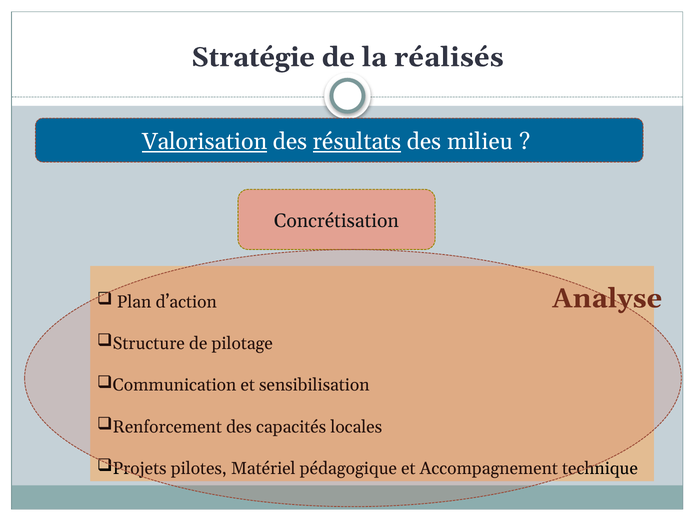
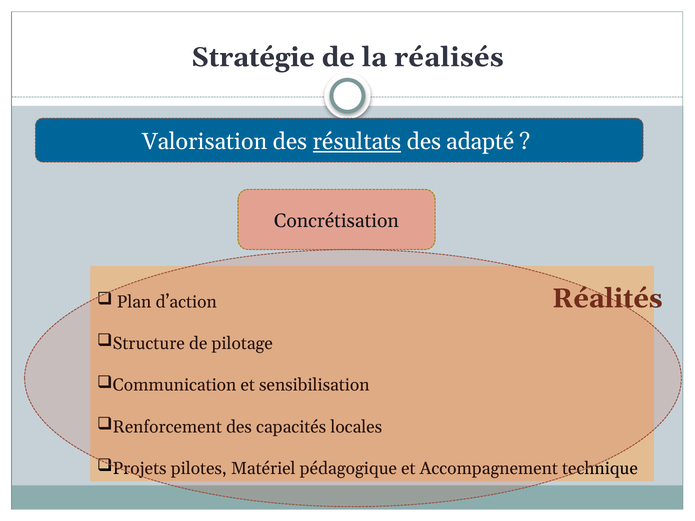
Valorisation underline: present -> none
milieu: milieu -> adapté
Analyse: Analyse -> Réalités
